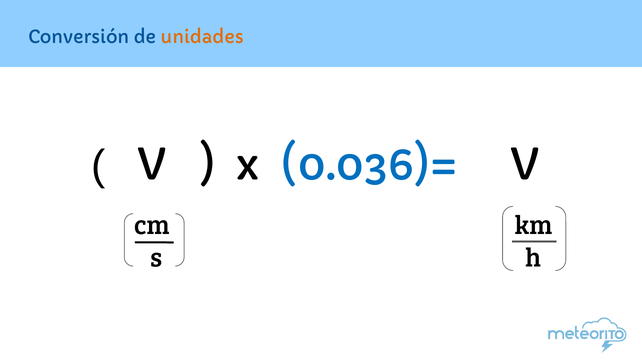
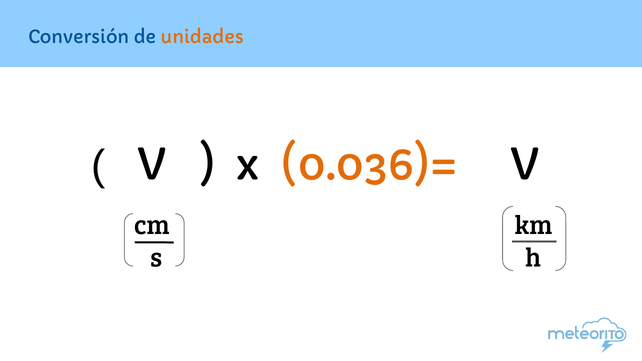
0.036)= colour: blue -> orange
